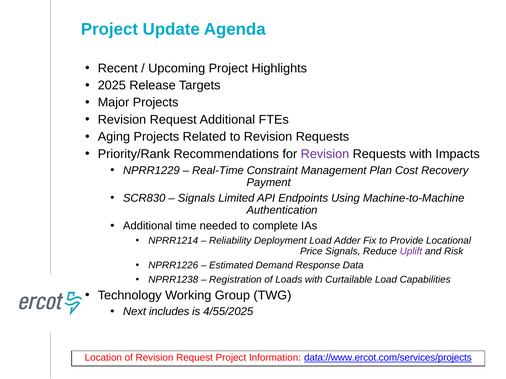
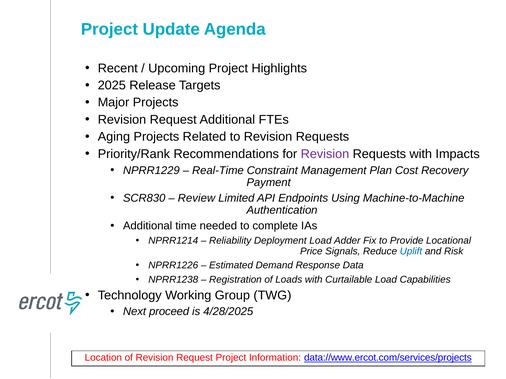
Signals at (196, 198): Signals -> Review
Uplift colour: purple -> blue
includes: includes -> proceed
4/55/2025: 4/55/2025 -> 4/28/2025
